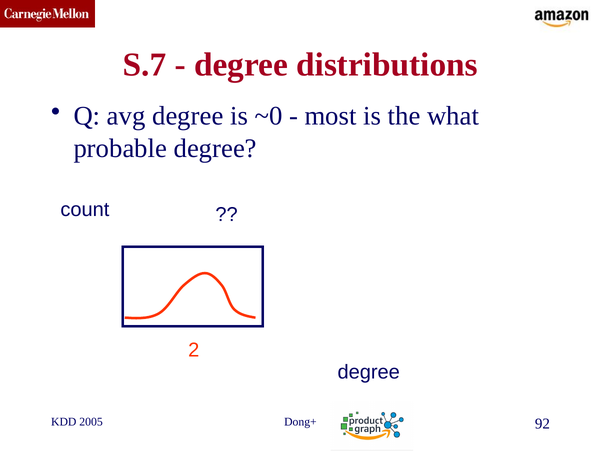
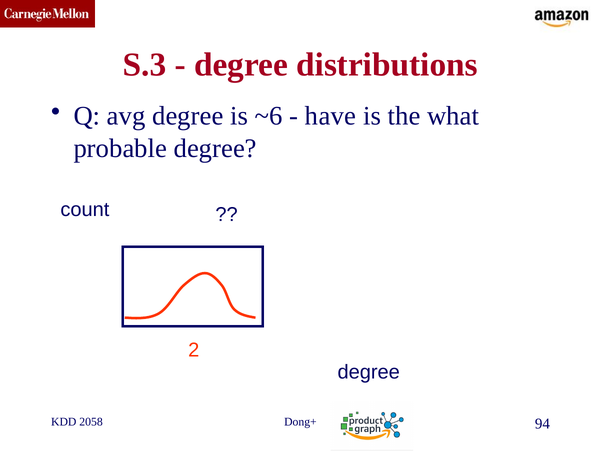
S.7: S.7 -> S.3
~0: ~0 -> ~6
most: most -> have
2005: 2005 -> 2058
92: 92 -> 94
